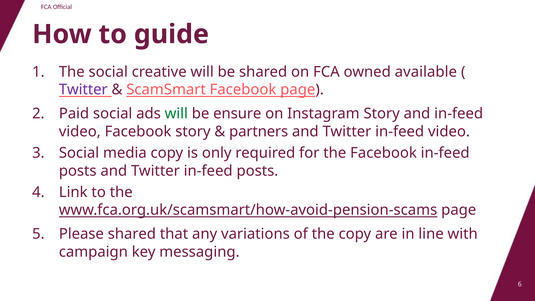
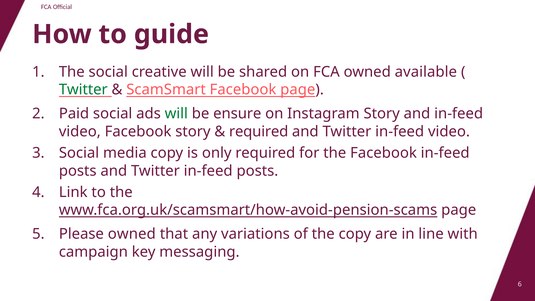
Twitter at (83, 90) colour: purple -> green
partners at (259, 131): partners -> required
Please shared: shared -> owned
